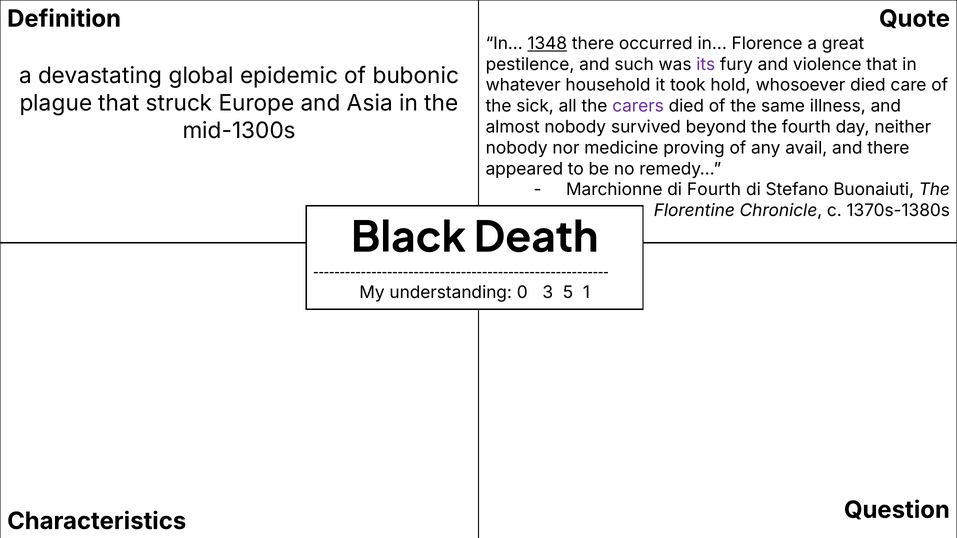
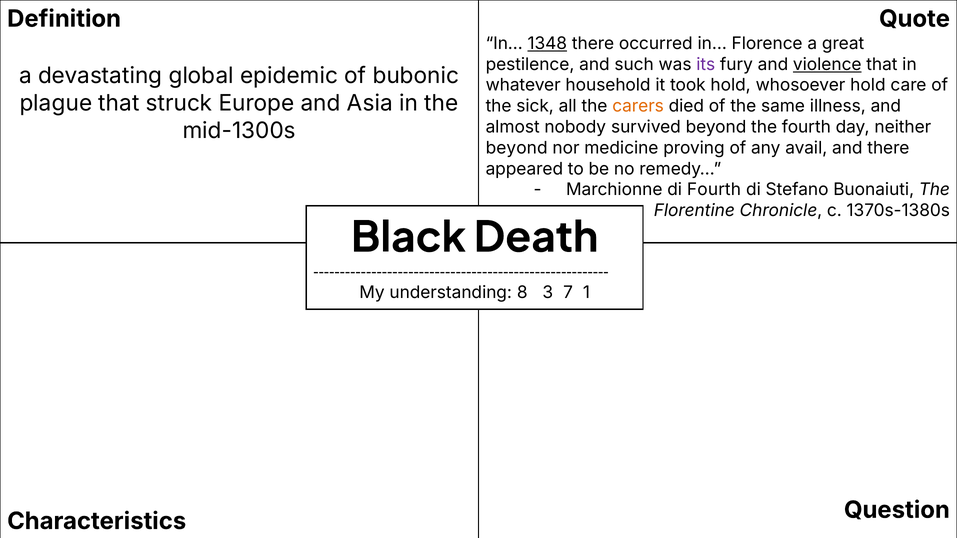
violence underline: none -> present
whosoever died: died -> hold
carers colour: purple -> orange
nobody at (517, 148): nobody -> beyond
0: 0 -> 8
5: 5 -> 7
